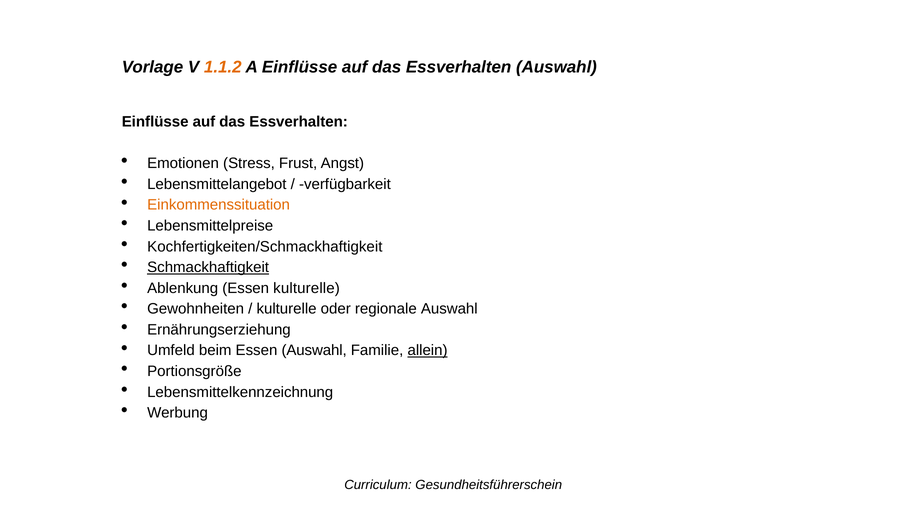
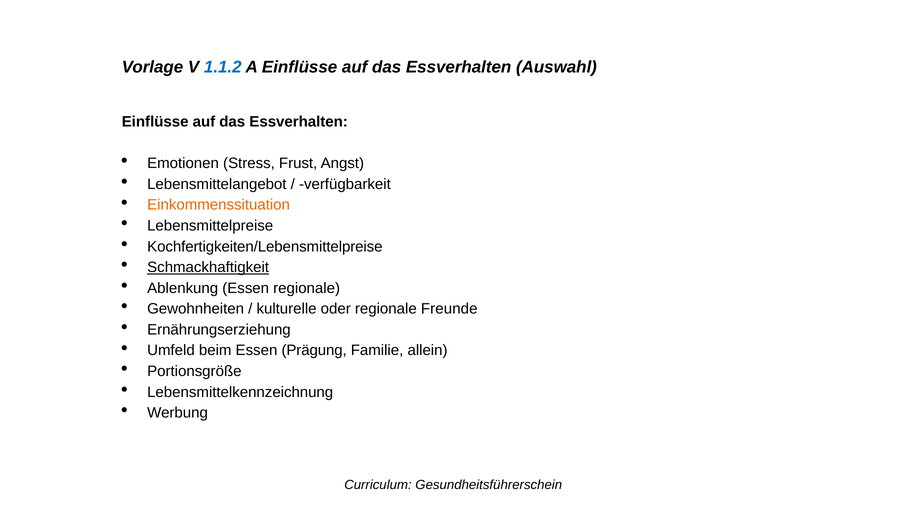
1.1.2 colour: orange -> blue
Kochfertigkeiten/Schmackhaftigkeit: Kochfertigkeiten/Schmackhaftigkeit -> Kochfertigkeiten/Lebensmittelpreise
Essen kulturelle: kulturelle -> regionale
regionale Auswahl: Auswahl -> Freunde
Essen Auswahl: Auswahl -> Prägung
allein underline: present -> none
